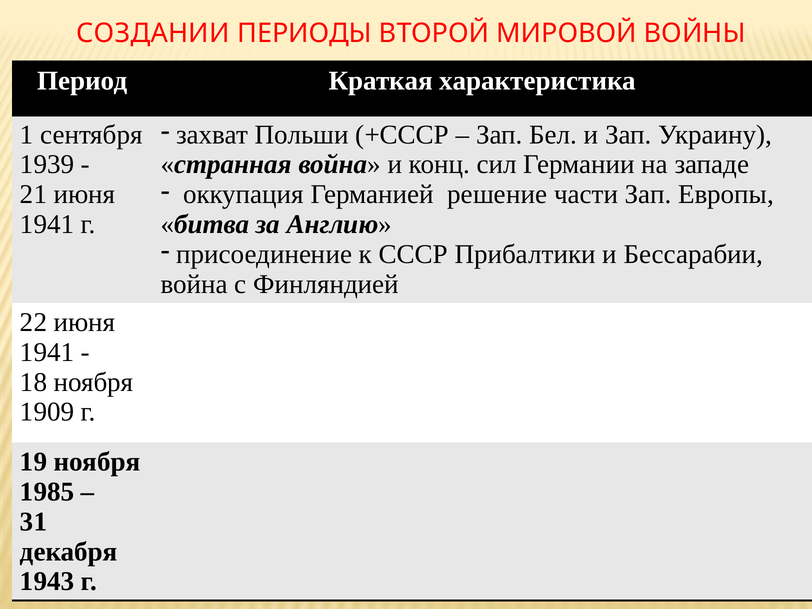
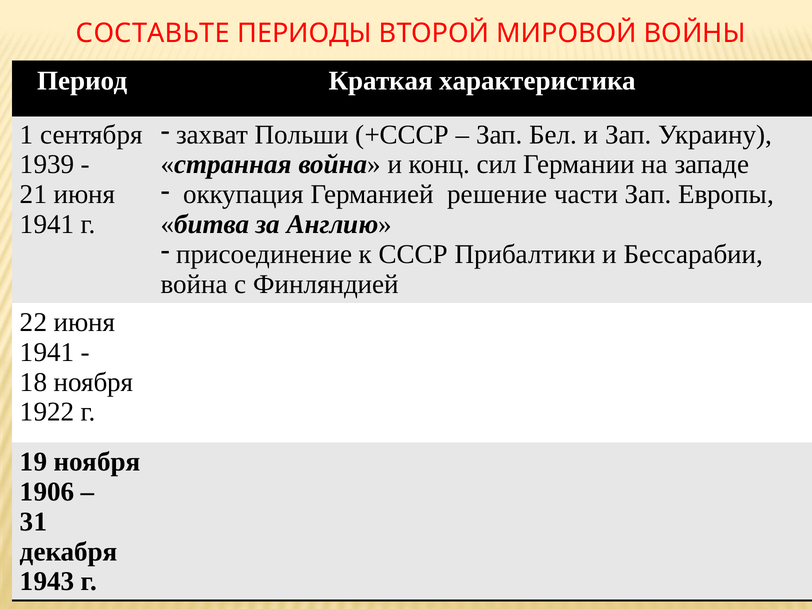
СОЗДАНИИ: СОЗДАНИИ -> СОСТАВЬТЕ
1909: 1909 -> 1922
1985: 1985 -> 1906
